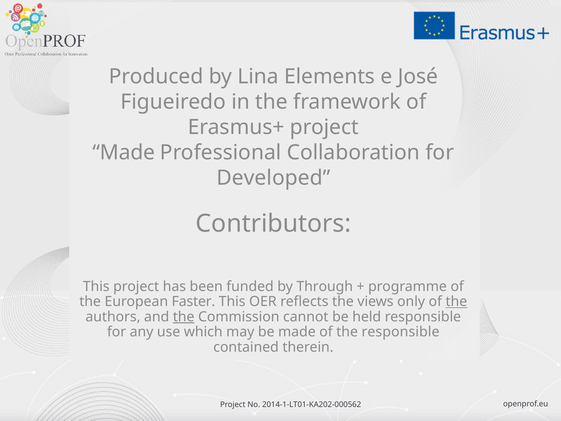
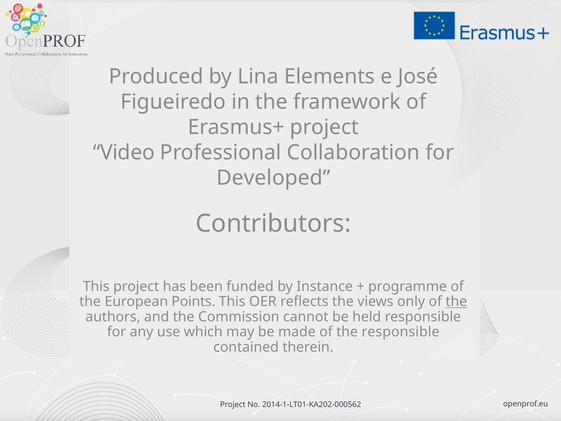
Made at (124, 152): Made -> Video
Through: Through -> Instance
Faster: Faster -> Points
the at (184, 317) underline: present -> none
